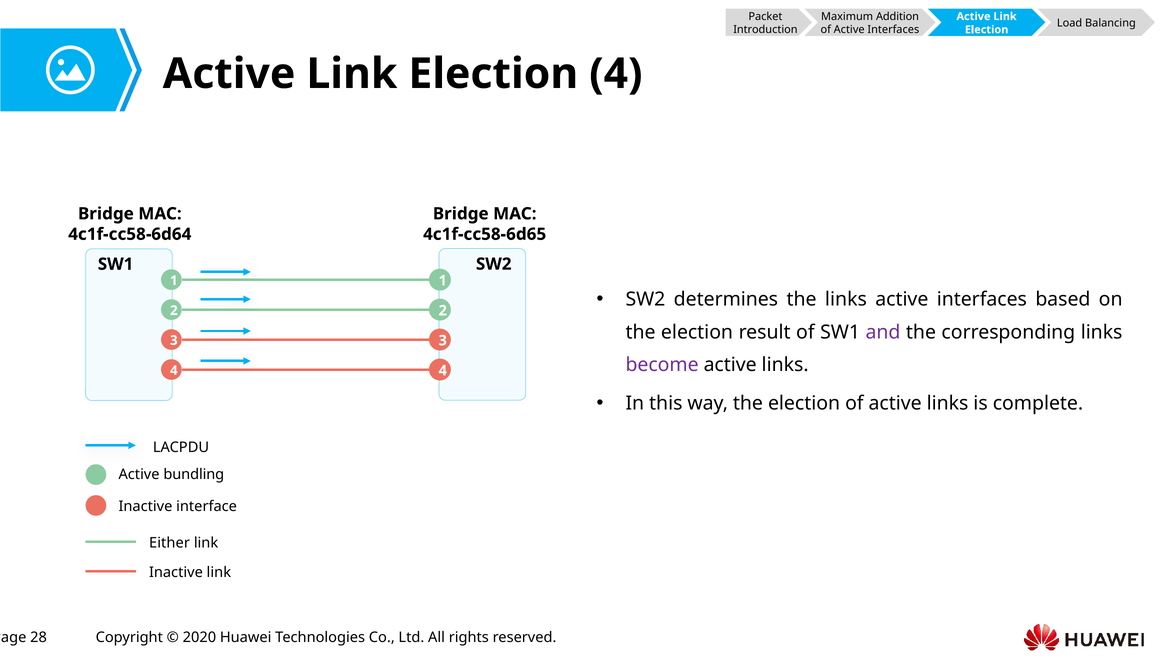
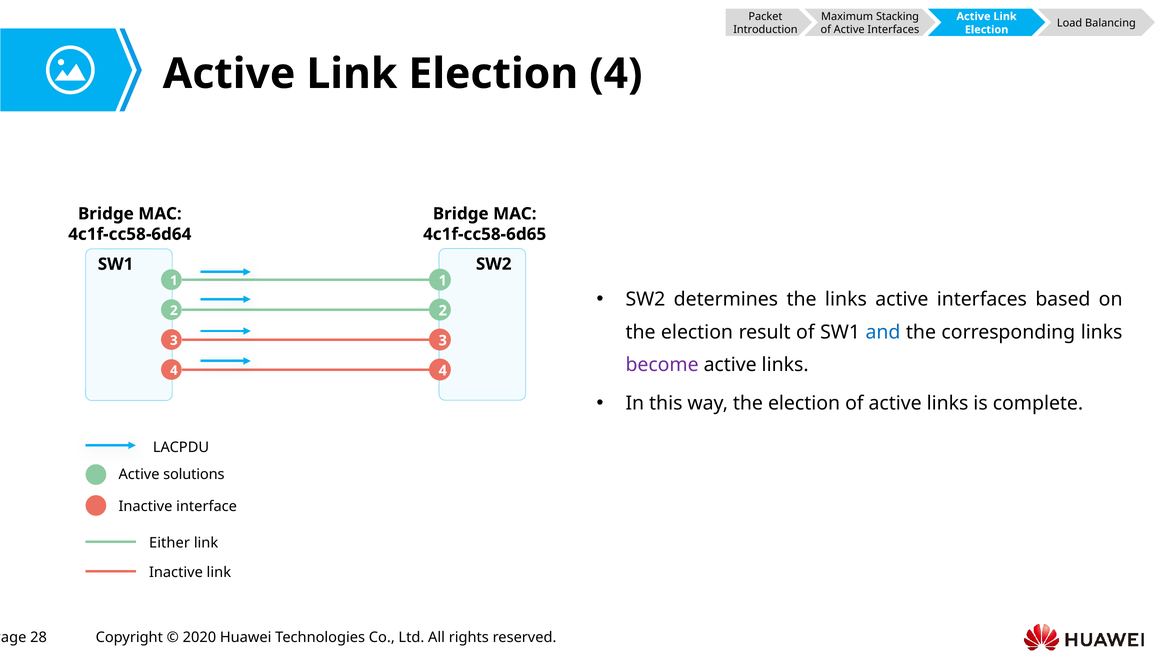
Addition: Addition -> Stacking
and colour: purple -> blue
bundling: bundling -> solutions
